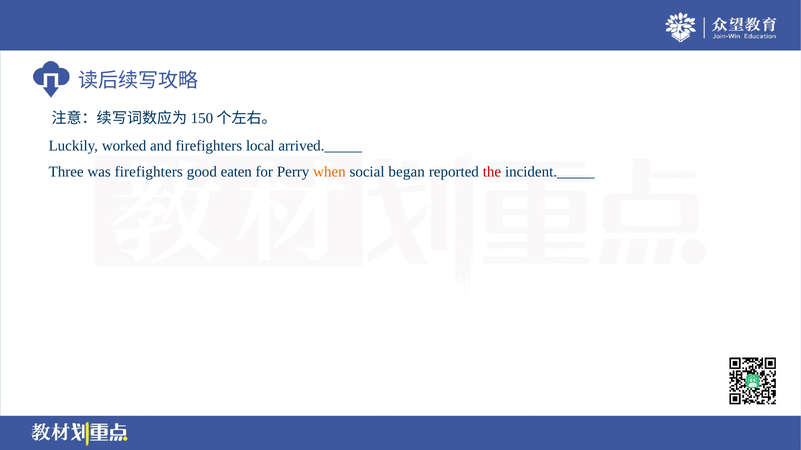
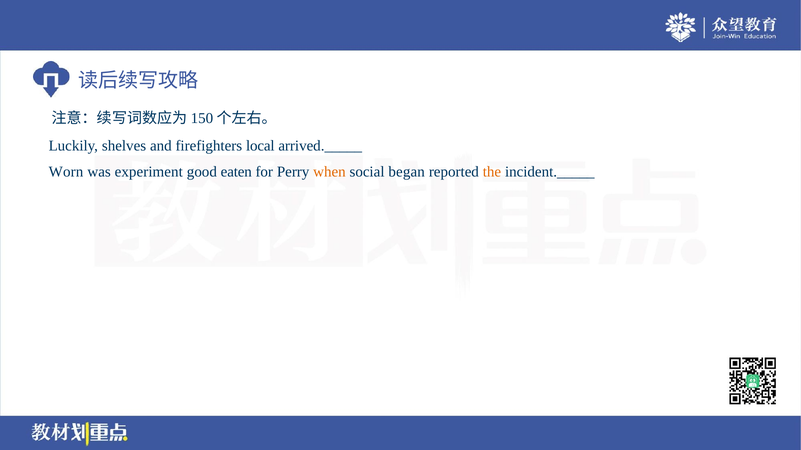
worked: worked -> shelves
Three: Three -> Worn
was firefighters: firefighters -> experiment
the colour: red -> orange
